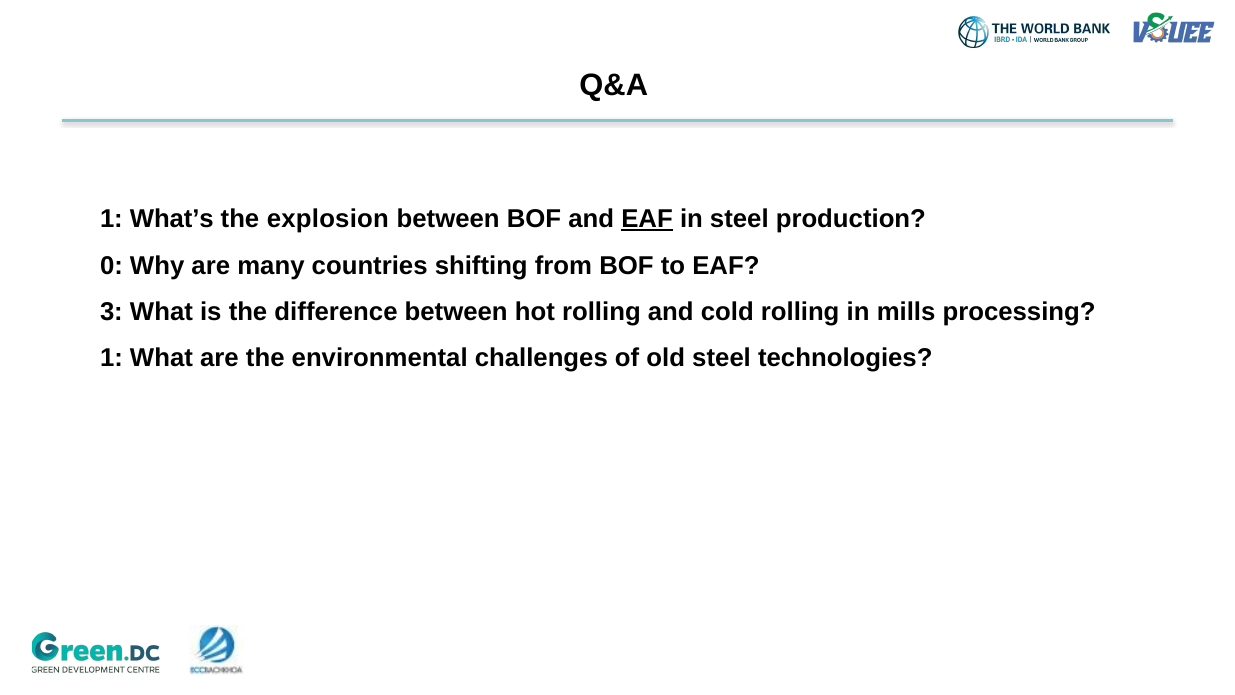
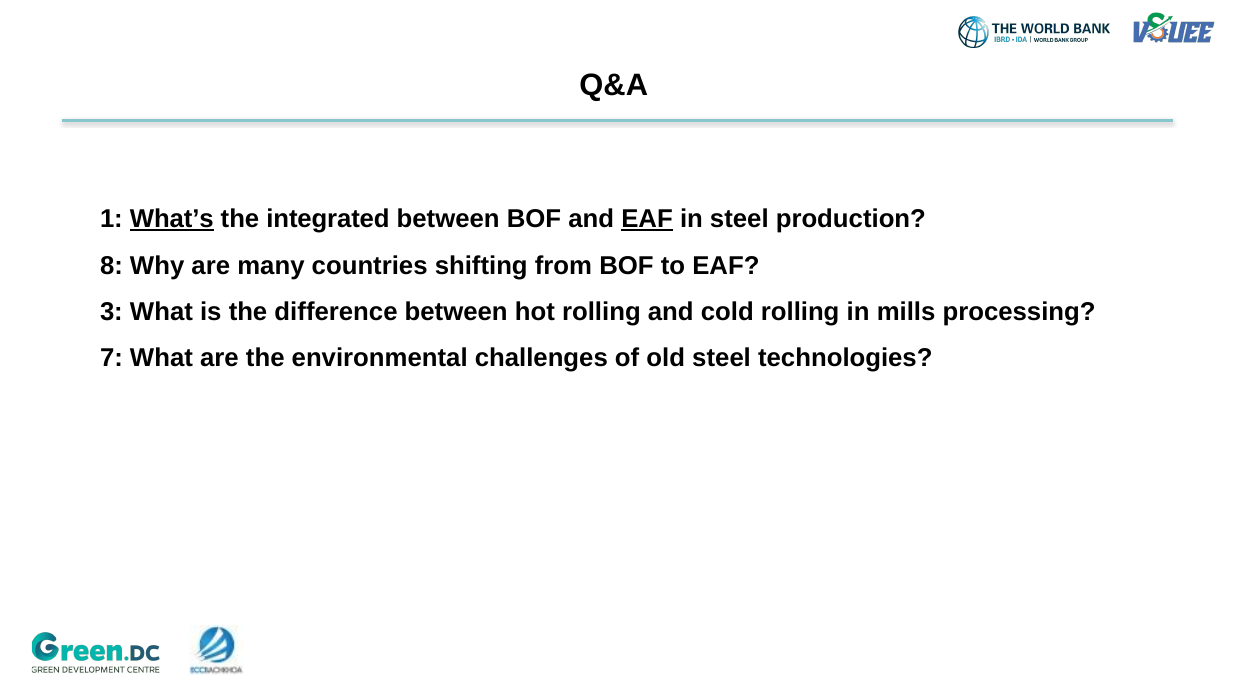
What’s underline: none -> present
explosion: explosion -> integrated
0: 0 -> 8
1 at (111, 358): 1 -> 7
